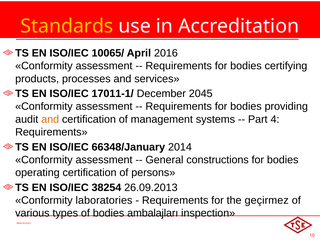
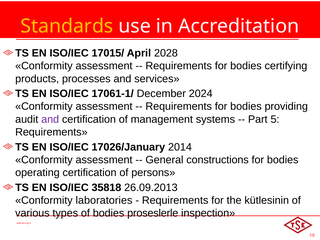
10065/: 10065/ -> 17015/
2016: 2016 -> 2028
17011-1/: 17011-1/ -> 17061-1/
2045: 2045 -> 2024
and at (50, 119) colour: orange -> purple
4: 4 -> 5
66348/January: 66348/January -> 17026/January
38254: 38254 -> 35818
geçirmez: geçirmez -> kütlesinin
ambalajları: ambalajları -> proseslerle
